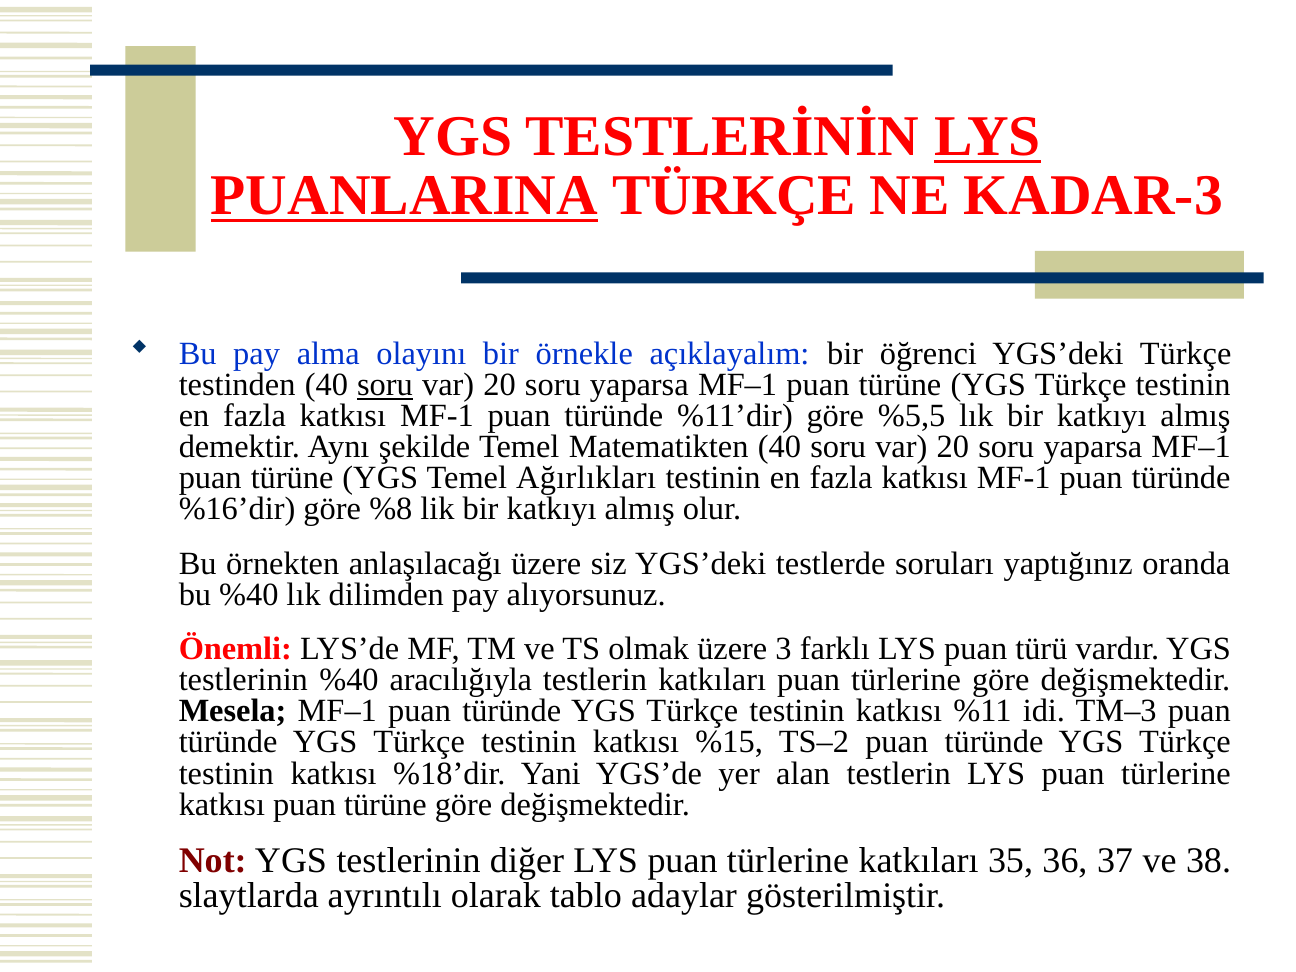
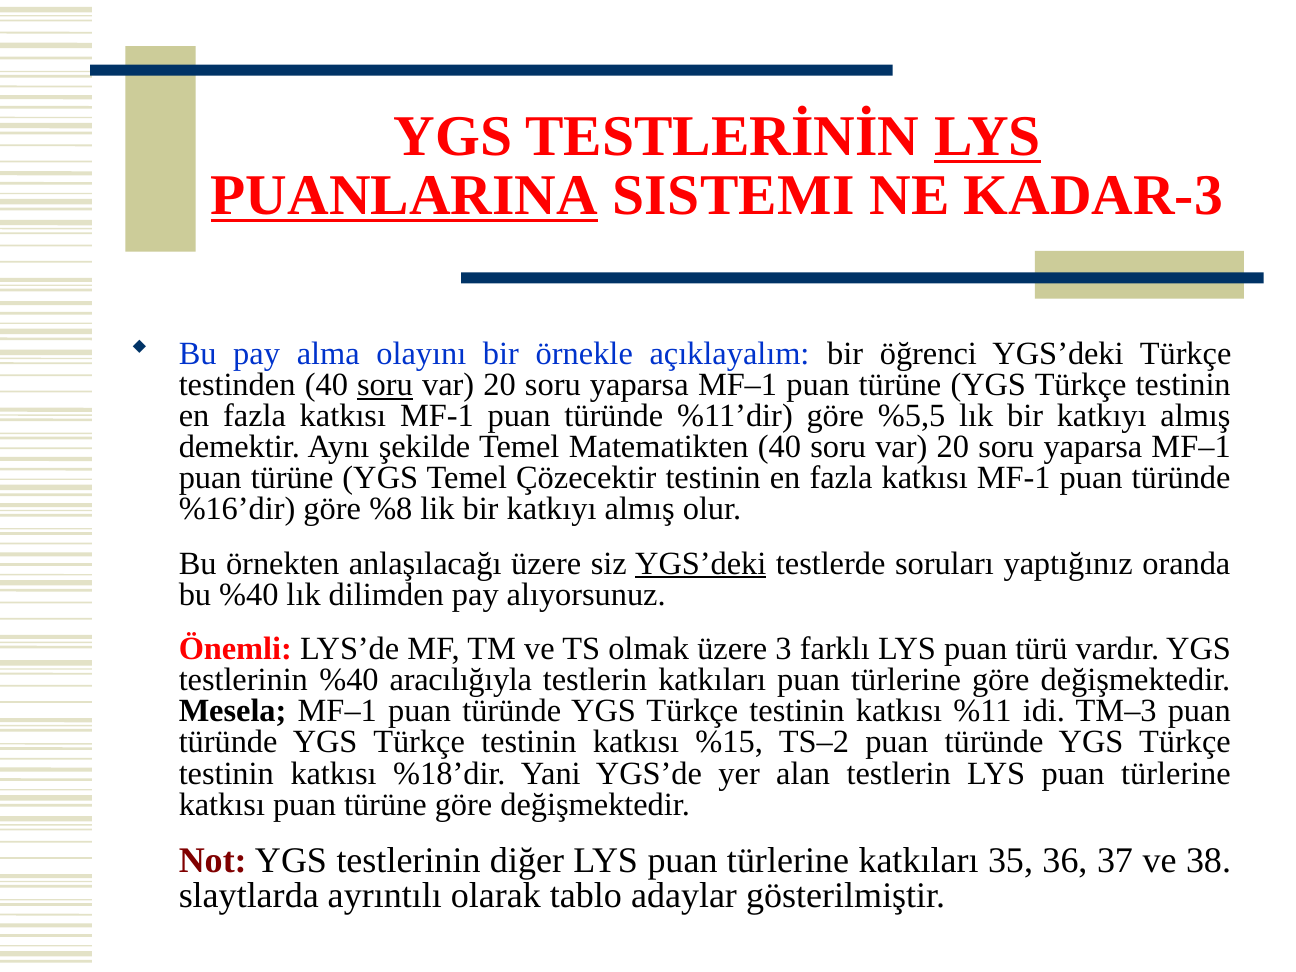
PUANLARINA TÜRKÇE: TÜRKÇE -> SISTEMI
Ağırlıkları: Ağırlıkları -> Çözecektir
YGS’deki at (701, 564) underline: none -> present
